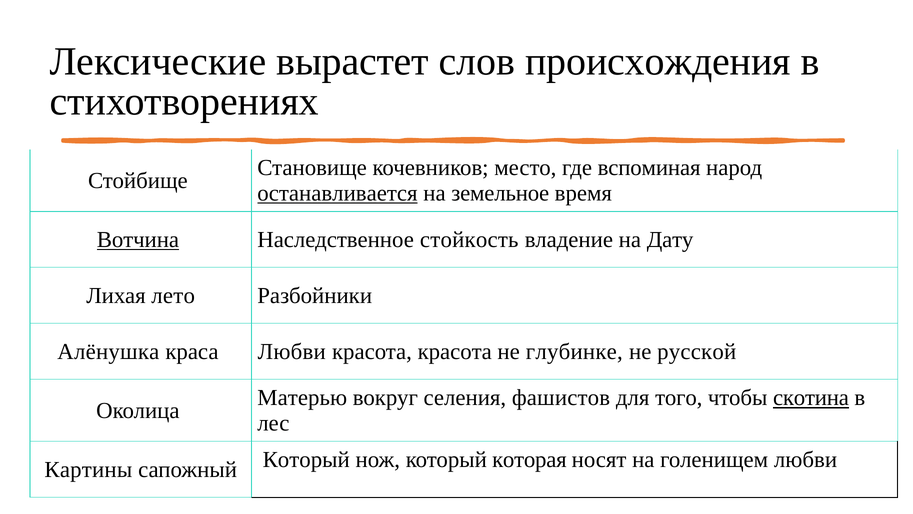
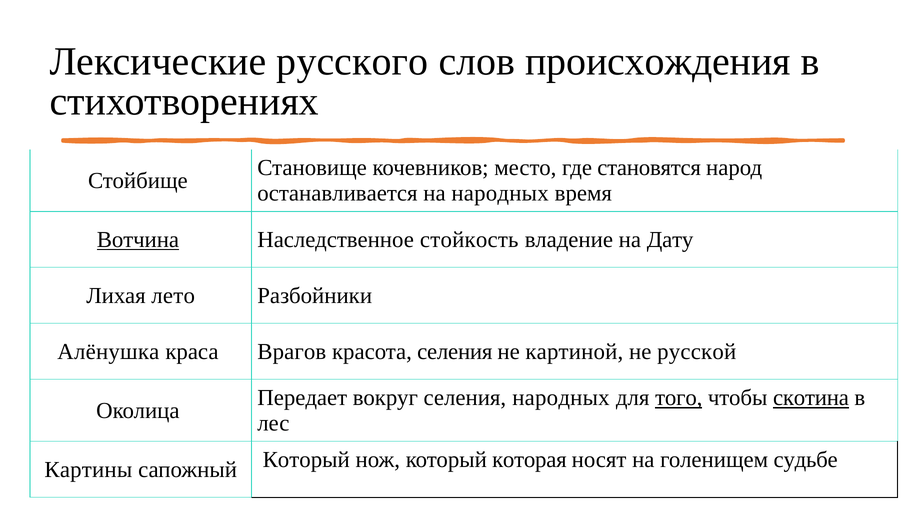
вырастет: вырастет -> русского
вспоминая: вспоминая -> становятся
останавливается underline: present -> none
на земельное: земельное -> народных
краса Любви: Любви -> Врагов
красота красота: красота -> селения
глубинке: глубинке -> картиной
Матерью: Матерью -> Передает
селения фашистов: фашистов -> народных
того underline: none -> present
голенищем любви: любви -> судьбе
